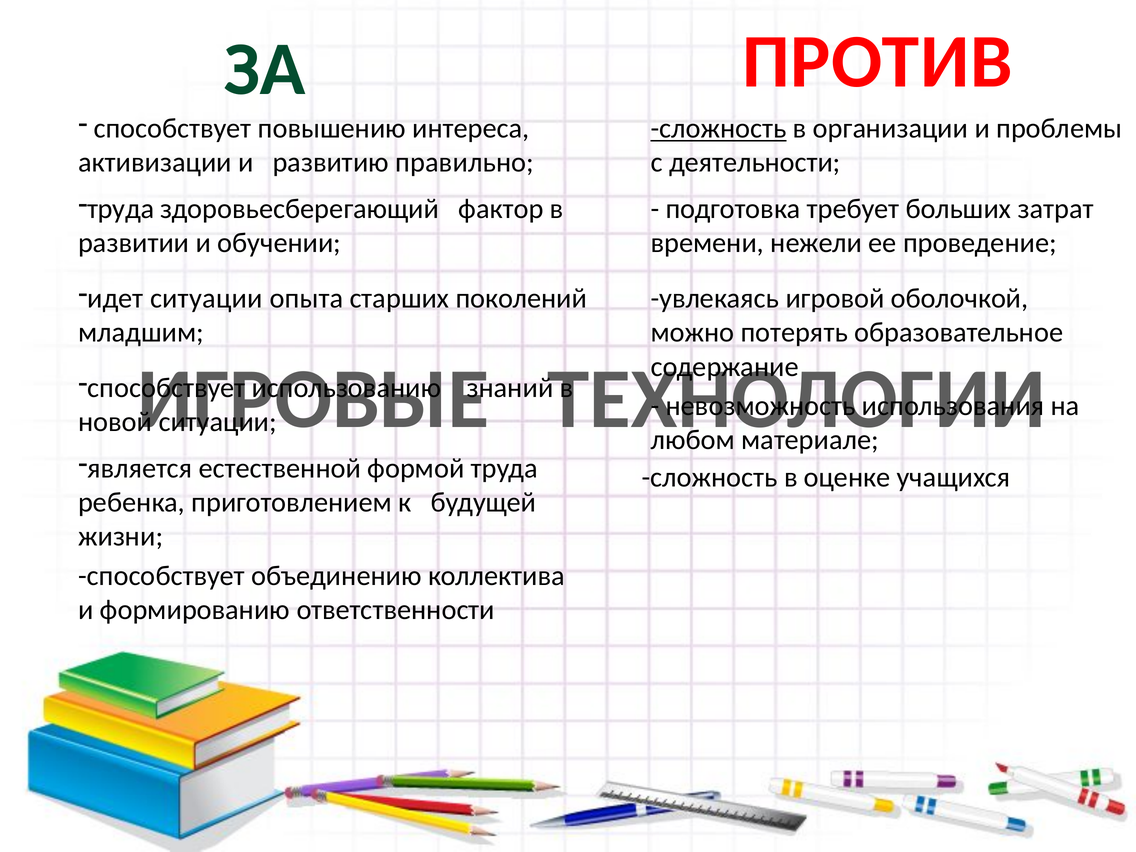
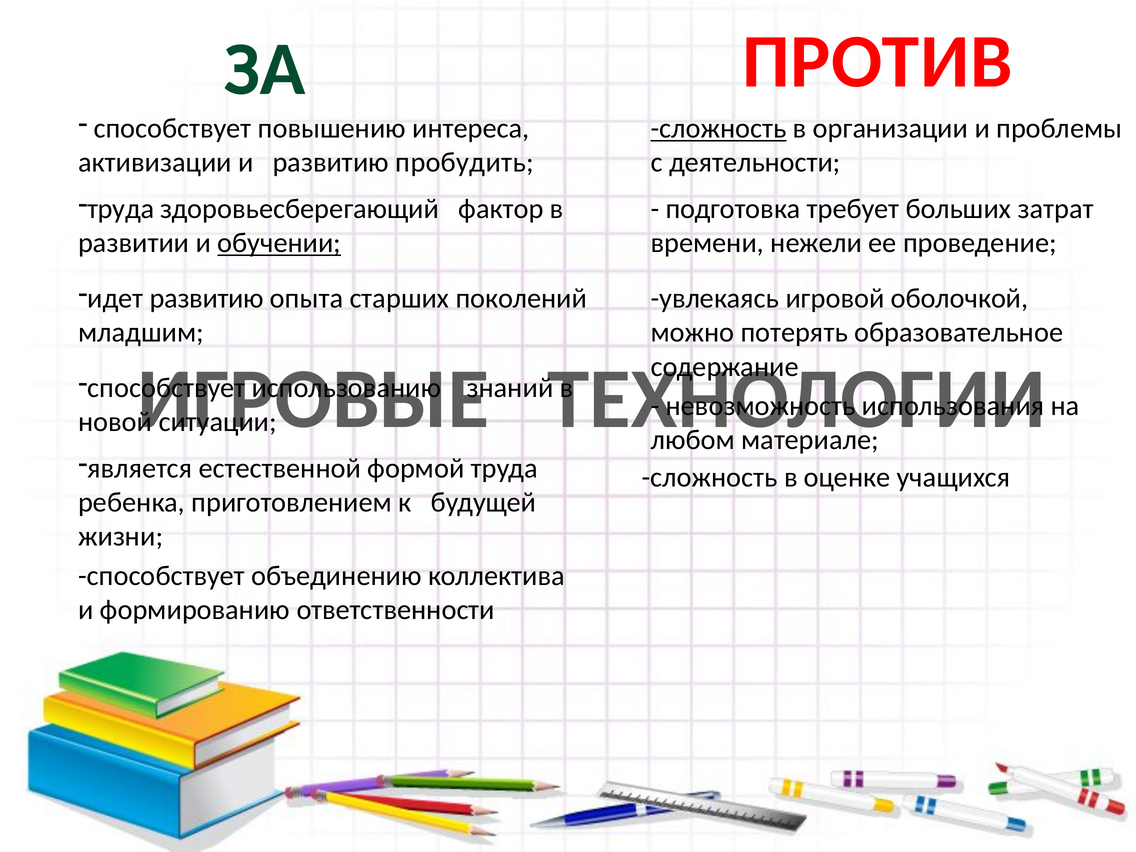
правильно: правильно -> пробудить
обучении underline: none -> present
идет ситуации: ситуации -> развитию
